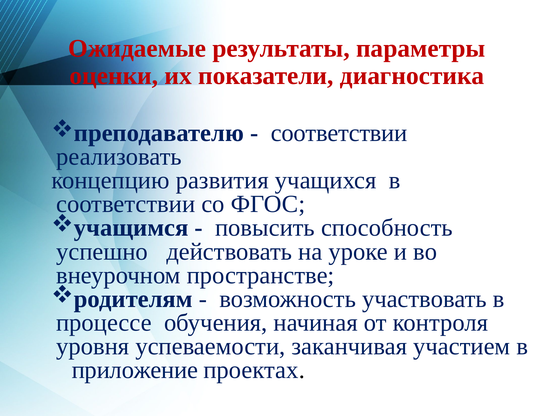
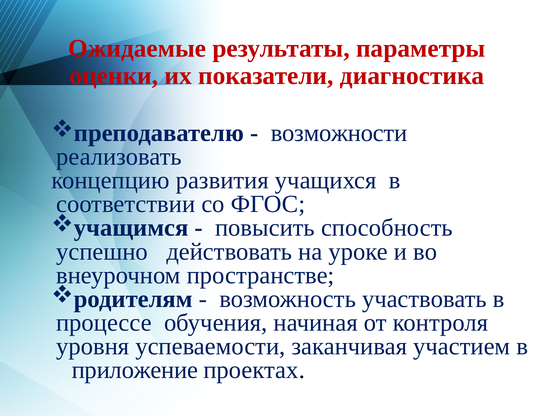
соответствии at (339, 133): соответствии -> возможности
